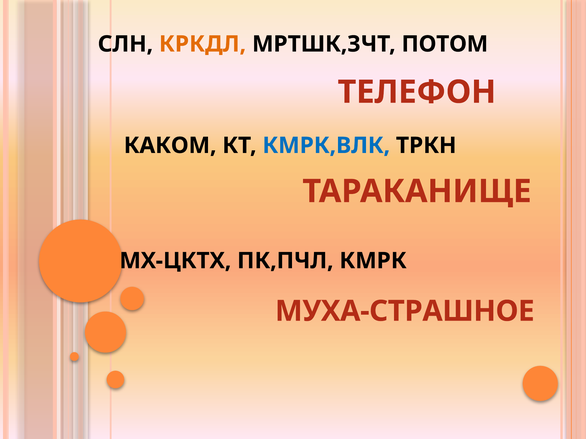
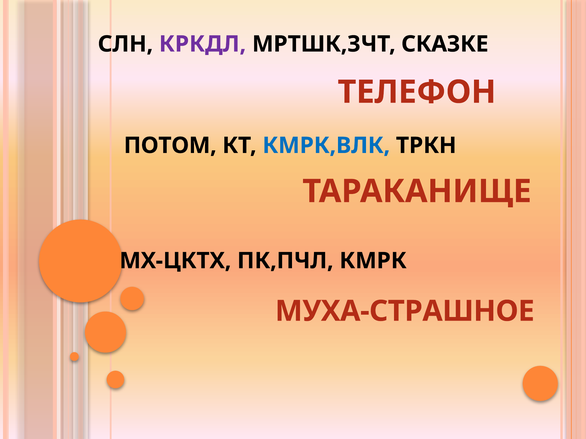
КРКДЛ colour: orange -> purple
ПОТОМ: ПОТОМ -> СКАЗКЕ
КАКОМ: КАКОМ -> ПОТОМ
